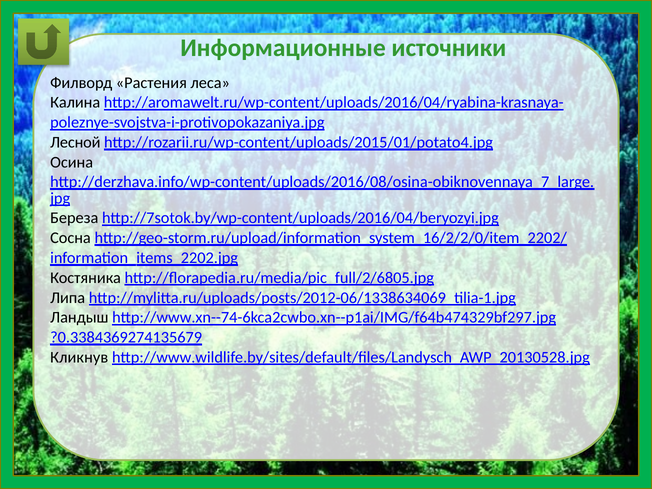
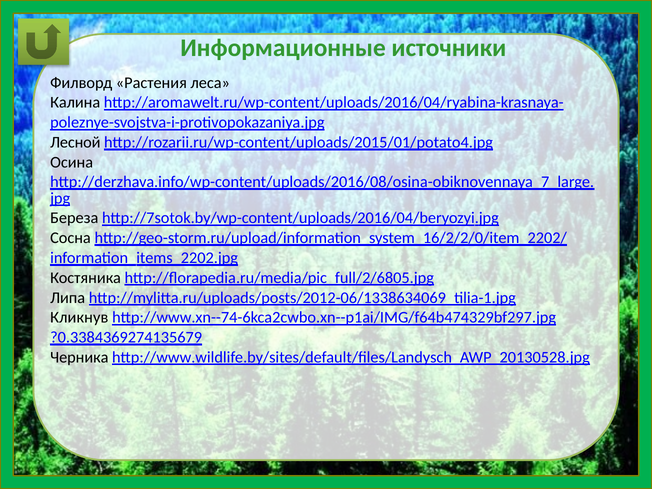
Ландыш: Ландыш -> Кликнув
Кликнув: Кликнув -> Черника
